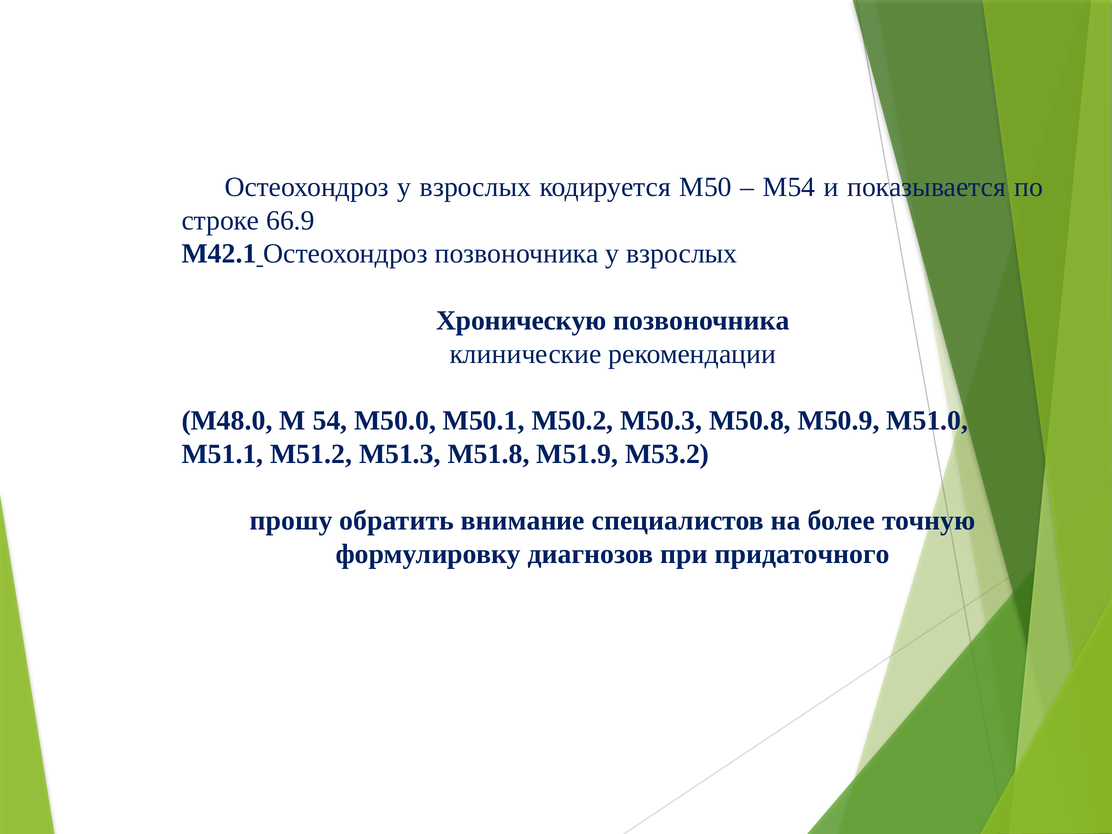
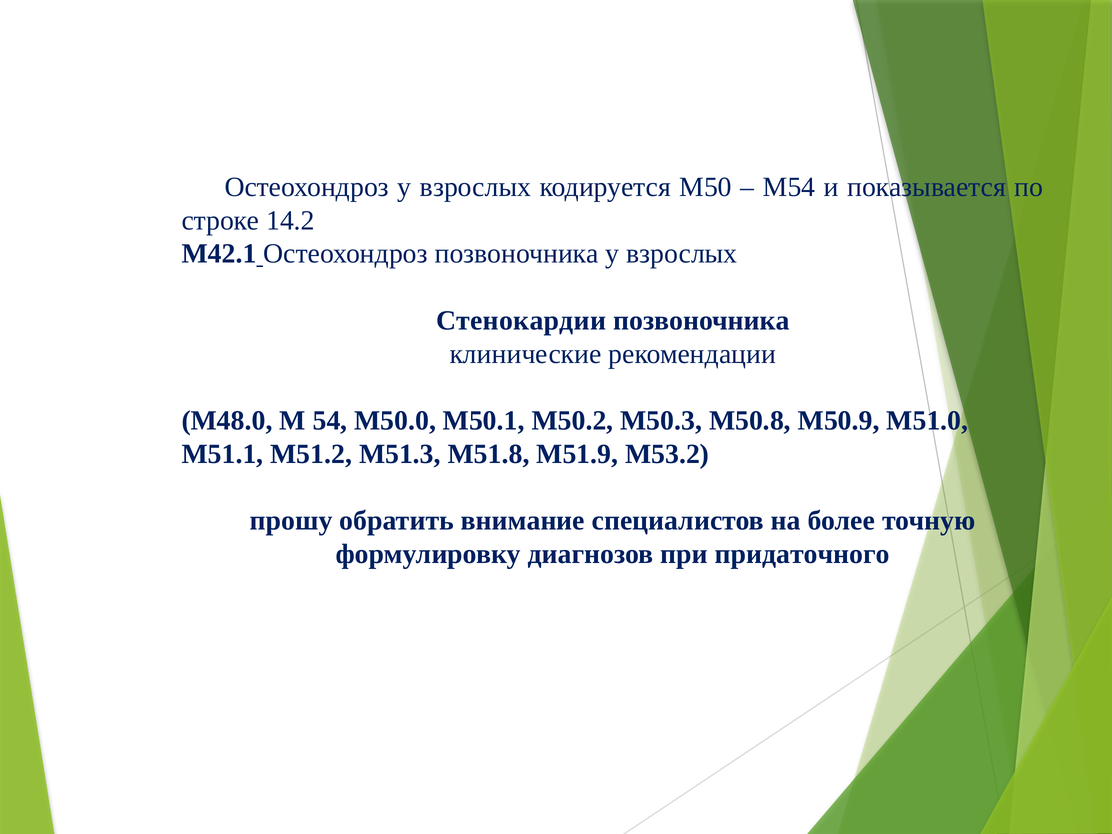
66.9: 66.9 -> 14.2
Хроническую: Хроническую -> Стенокардии
